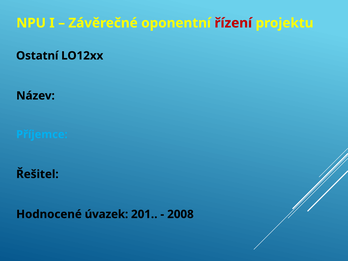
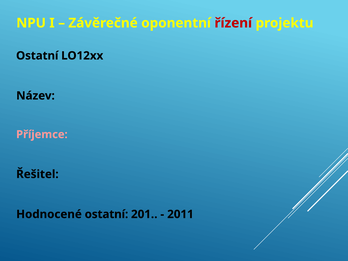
Příjemce colour: light blue -> pink
Hodnocené úvazek: úvazek -> ostatní
2008: 2008 -> 2011
